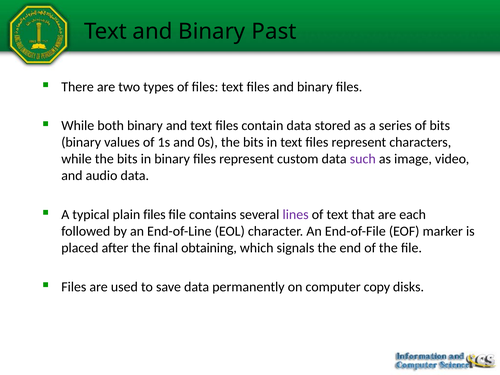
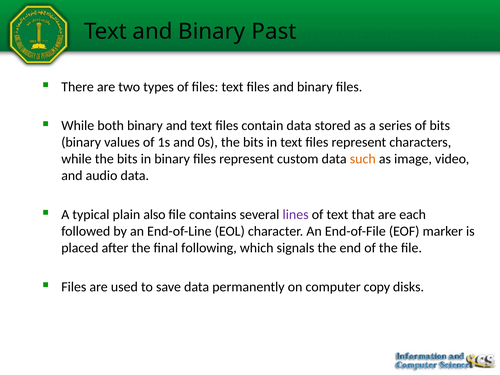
such colour: purple -> orange
plain files: files -> also
obtaining: obtaining -> following
